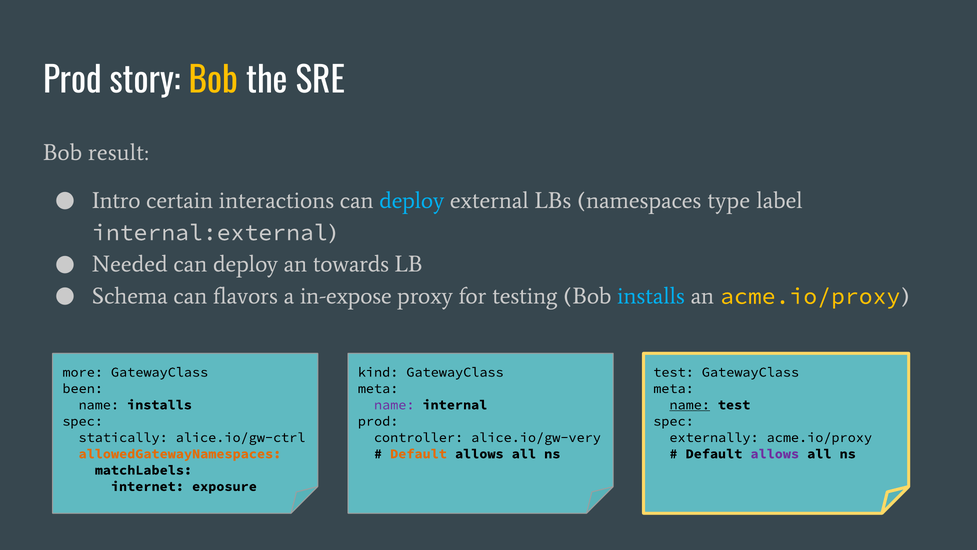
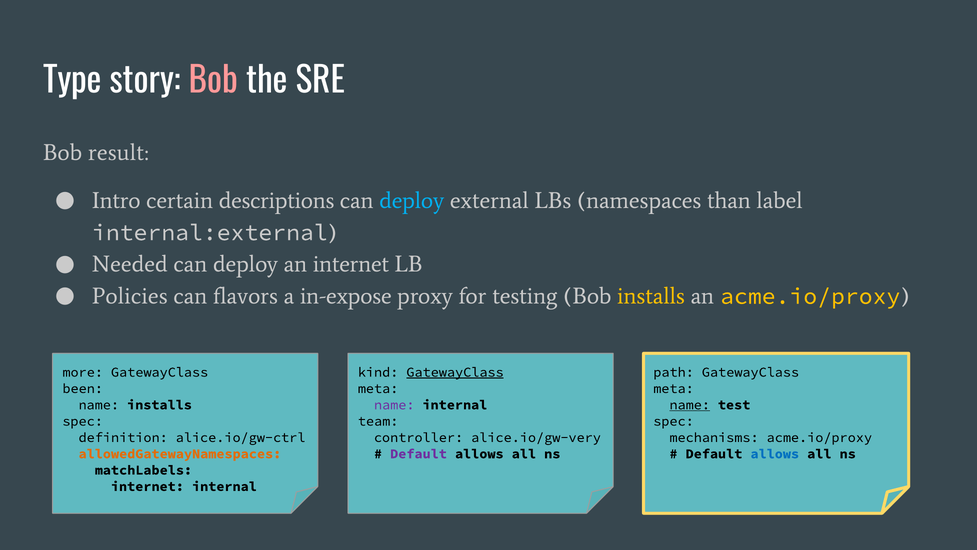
Prod at (72, 81): Prod -> Type
Bob at (214, 81) colour: yellow -> pink
interactions: interactions -> descriptions
type: type -> than
an towards: towards -> internet
Schema: Schema -> Policies
installs at (651, 296) colour: light blue -> yellow
GatewayClass at (455, 372) underline: none -> present
test at (674, 372): test -> path
prod at (378, 421): prod -> team
statically: statically -> definition
externally: externally -> mechanisms
Default at (419, 453) colour: orange -> purple
allows at (775, 453) colour: purple -> blue
internet exposure: exposure -> internal
